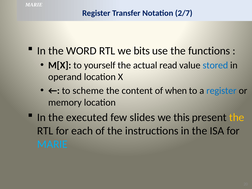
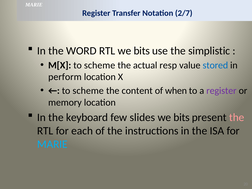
functions: functions -> simplistic
M[X to yourself: yourself -> scheme
read: read -> resp
operand: operand -> perform
register at (221, 91) colour: blue -> purple
executed: executed -> keyboard
slides we this: this -> bits
the at (237, 117) colour: yellow -> pink
